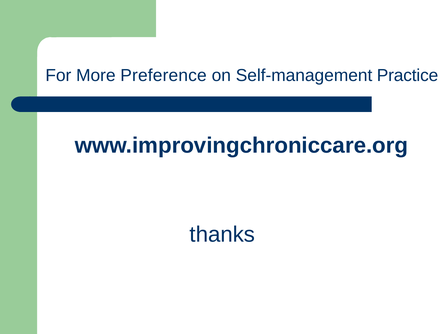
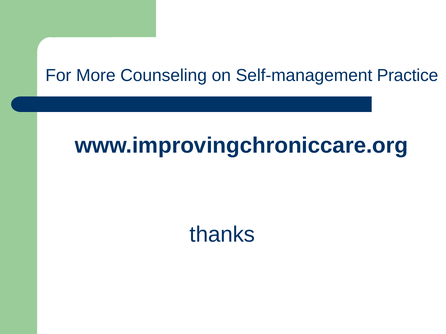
Preference: Preference -> Counseling
